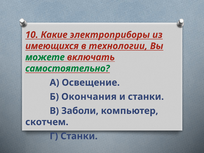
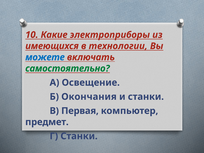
можете colour: green -> blue
Заболи: Заболи -> Первая
скотчем: скотчем -> предмет
